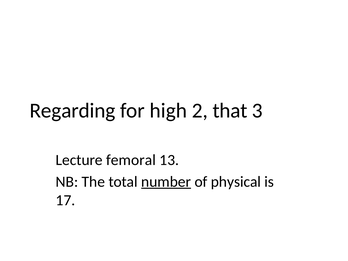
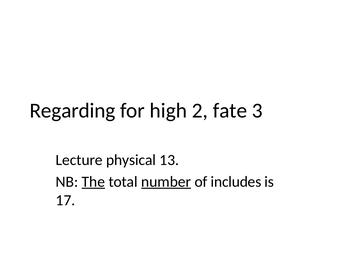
that: that -> fate
femoral: femoral -> physical
The underline: none -> present
physical: physical -> includes
